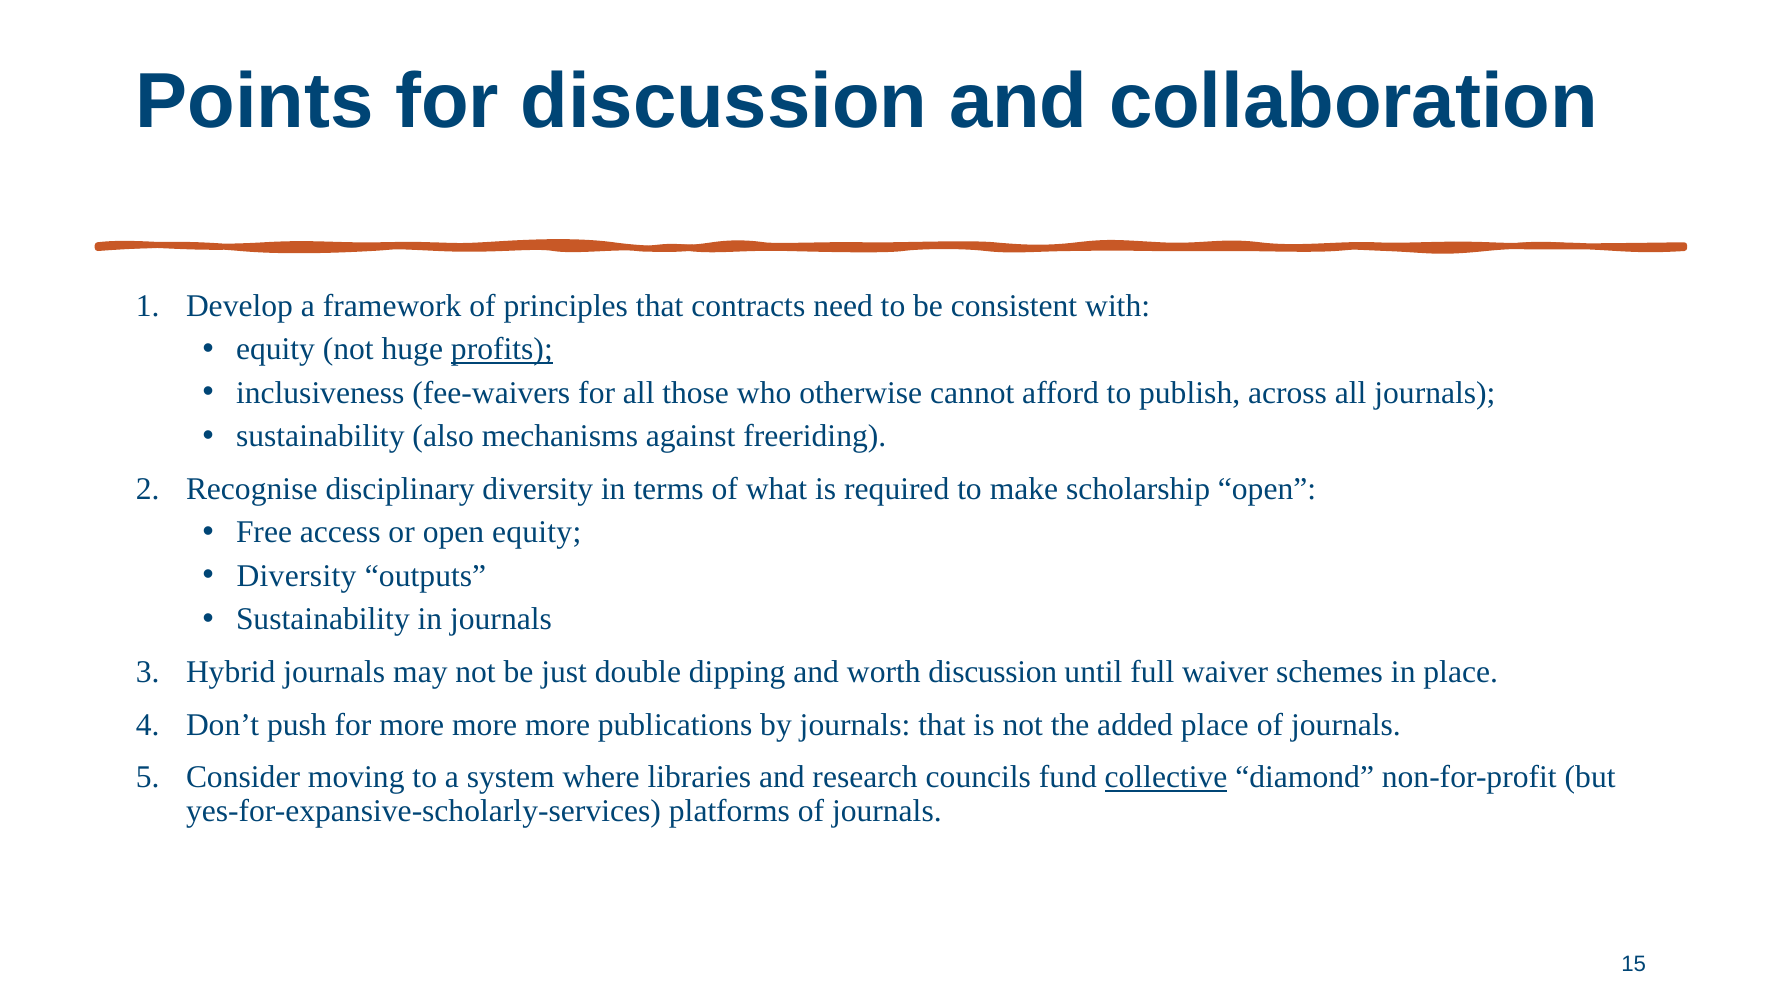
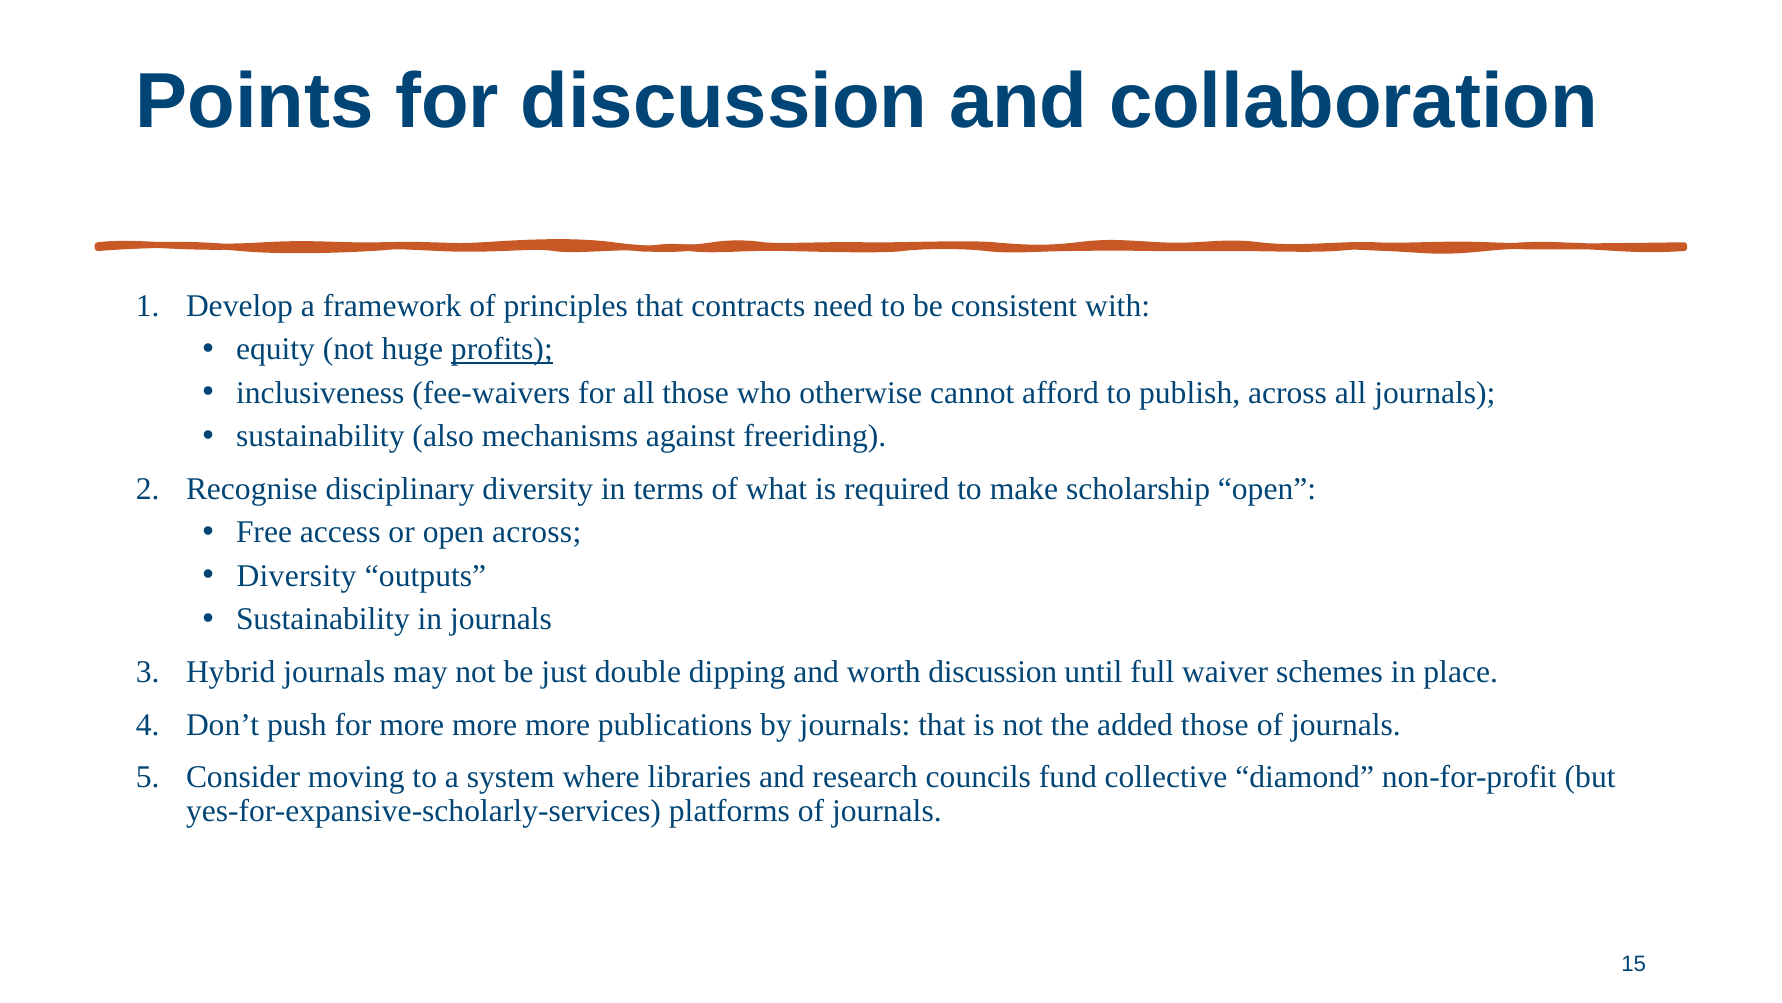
open equity: equity -> across
added place: place -> those
collective underline: present -> none
